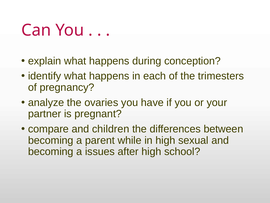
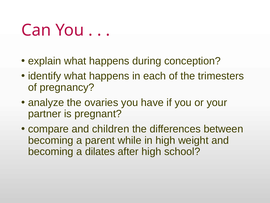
sexual: sexual -> weight
issues: issues -> dilates
